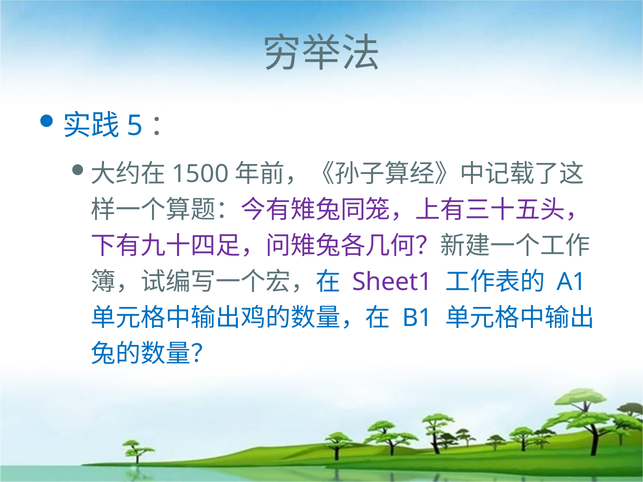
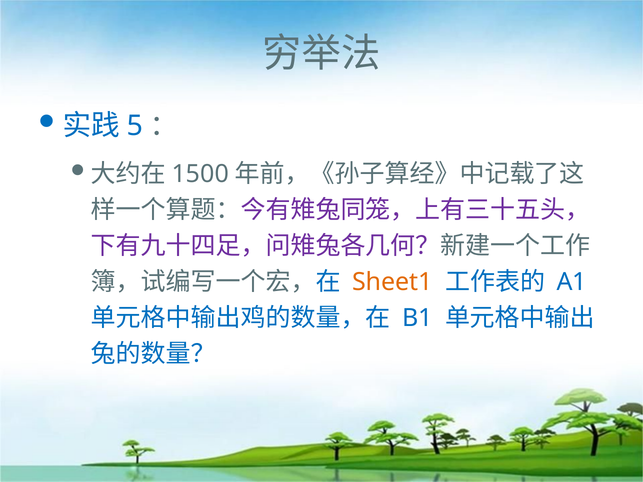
Sheet1 colour: purple -> orange
